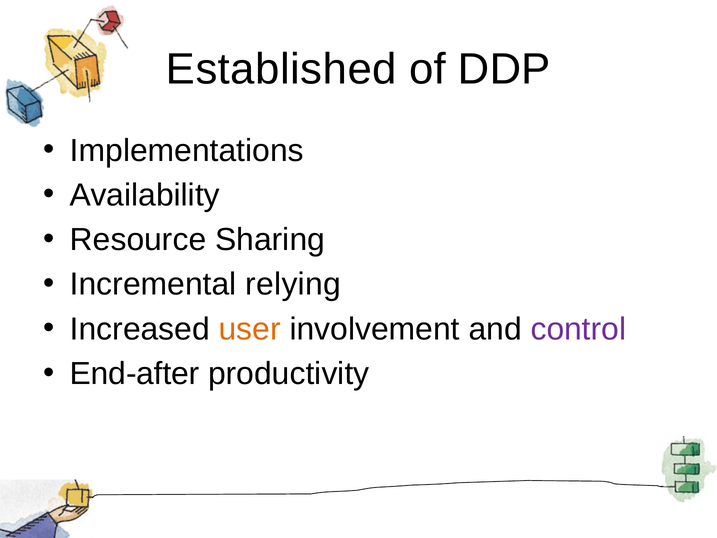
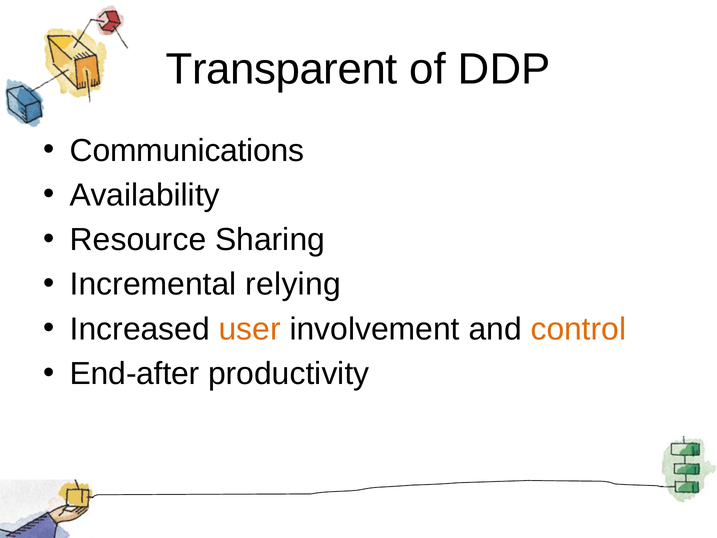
Established: Established -> Transparent
Implementations: Implementations -> Communications
control colour: purple -> orange
